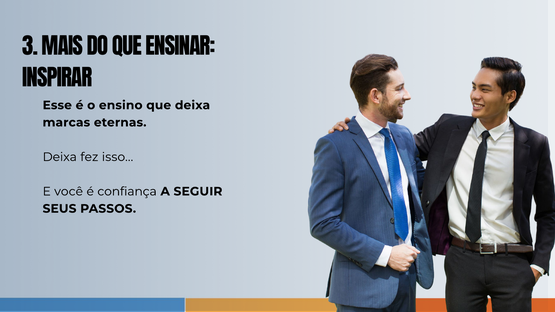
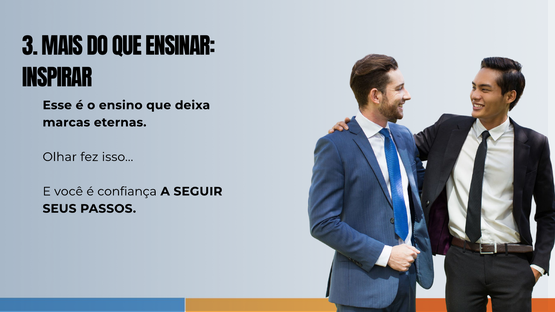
Deixa at (60, 157): Deixa -> Olhar
